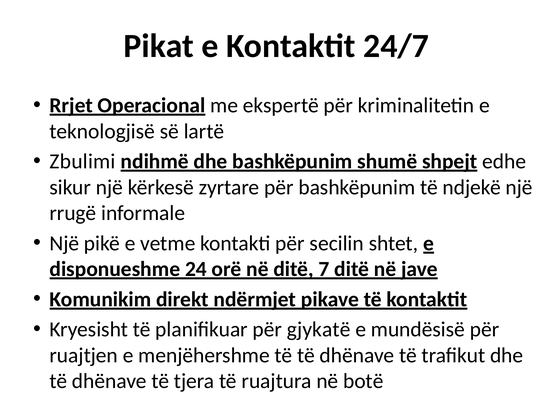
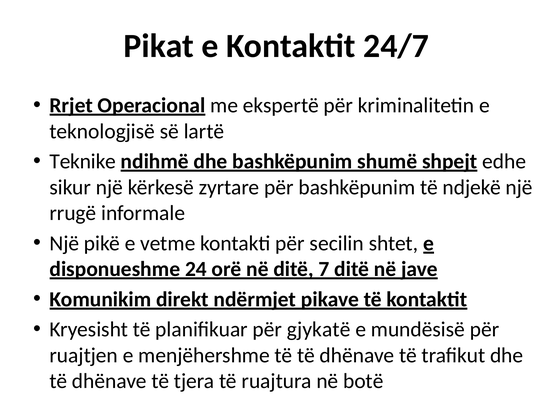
Zbulimi: Zbulimi -> Teknike
